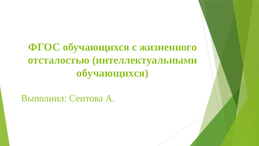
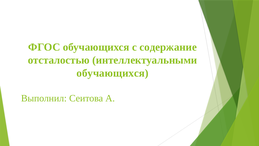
жизненного: жизненного -> содержание
